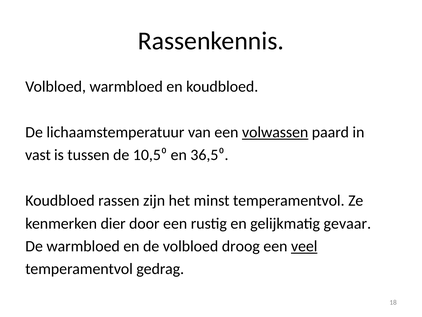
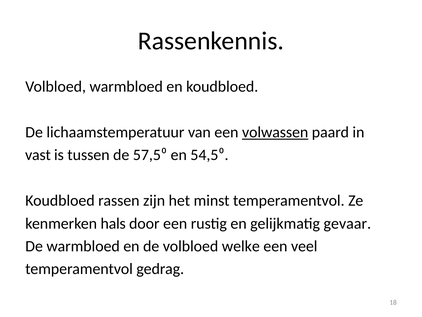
10,5⁰: 10,5⁰ -> 57,5⁰
36,5⁰: 36,5⁰ -> 54,5⁰
dier: dier -> hals
droog: droog -> welke
veel underline: present -> none
